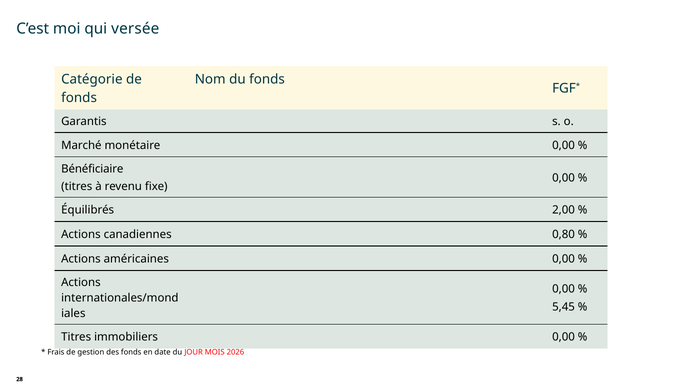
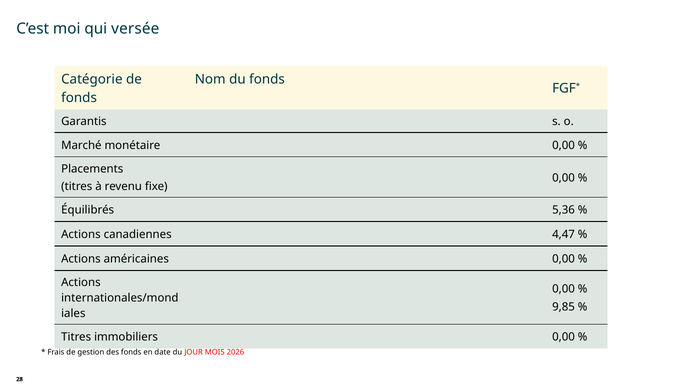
Bénéficiaire: Bénéficiaire -> Placements
2,00: 2,00 -> 5,36
0,80: 0,80 -> 4,47
5,45: 5,45 -> 9,85
